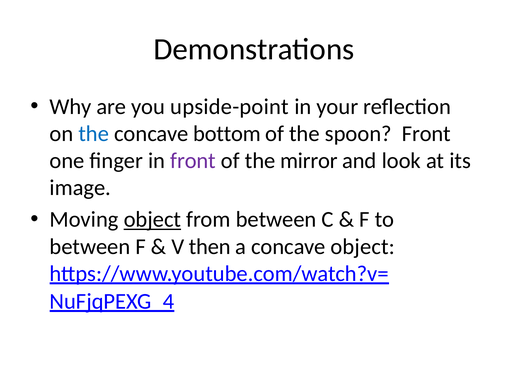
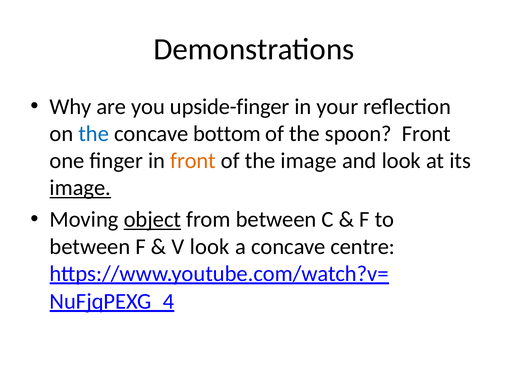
upside-point: upside-point -> upside-finger
front at (193, 161) colour: purple -> orange
the mirror: mirror -> image
image at (80, 188) underline: none -> present
V then: then -> look
concave object: object -> centre
